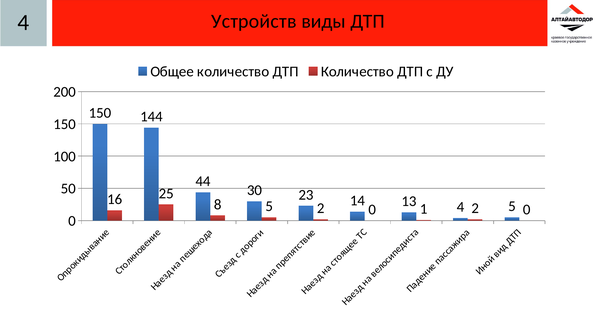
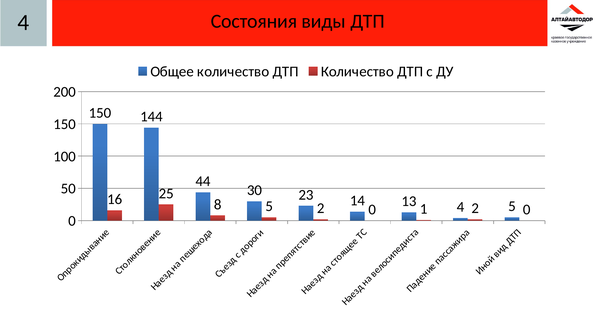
Устройств: Устройств -> Состояния
